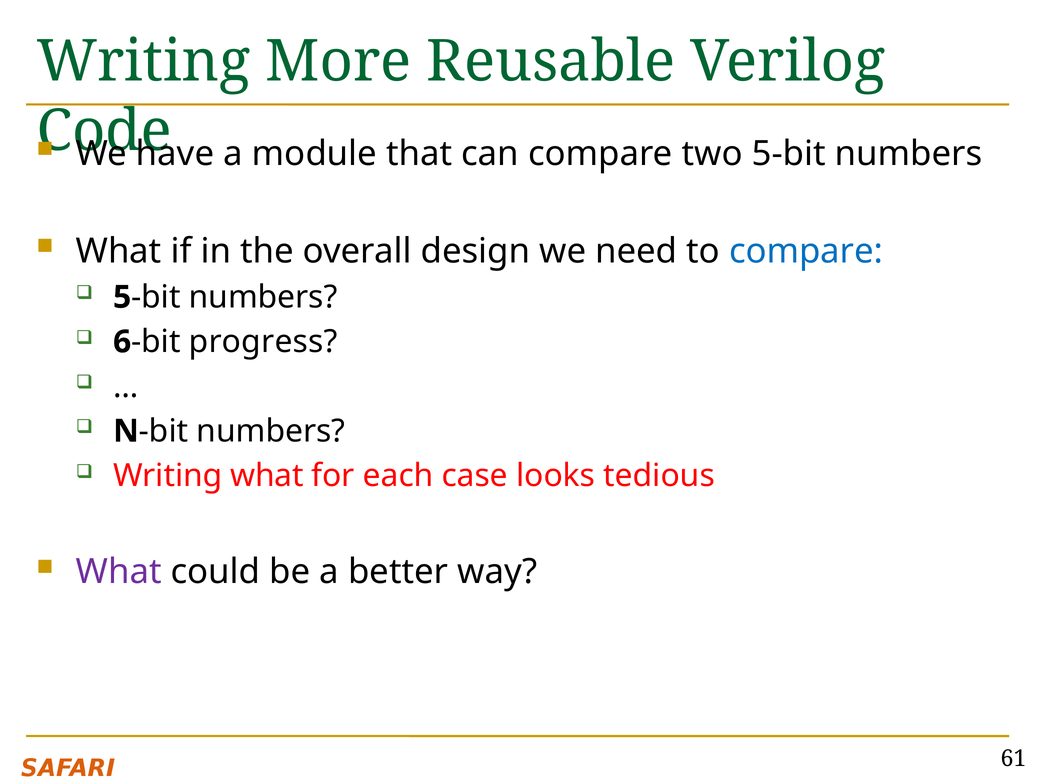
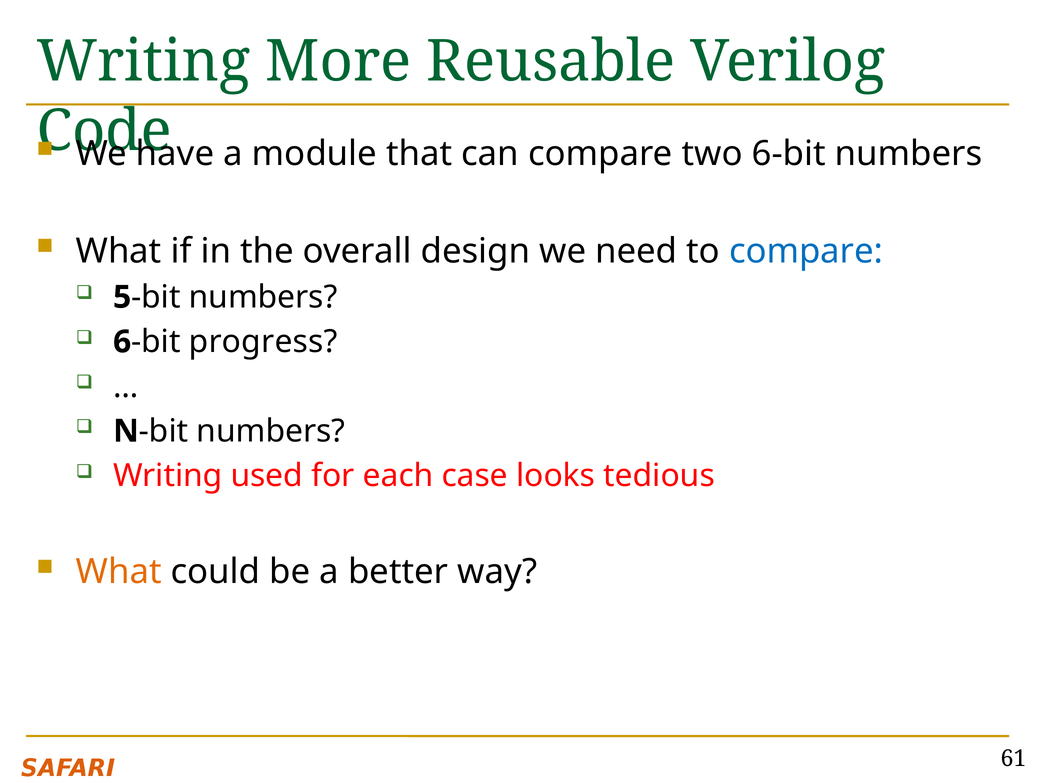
5-bit: 5-bit -> 6-bit
Writing what: what -> used
What at (119, 572) colour: purple -> orange
